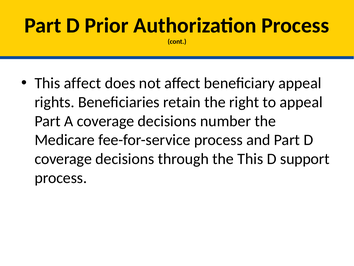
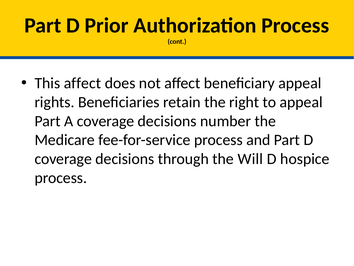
the This: This -> Will
support: support -> hospice
